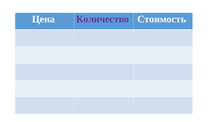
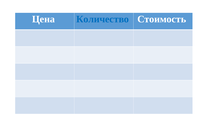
Количество colour: purple -> blue
